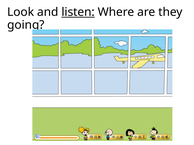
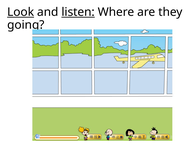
Look underline: none -> present
